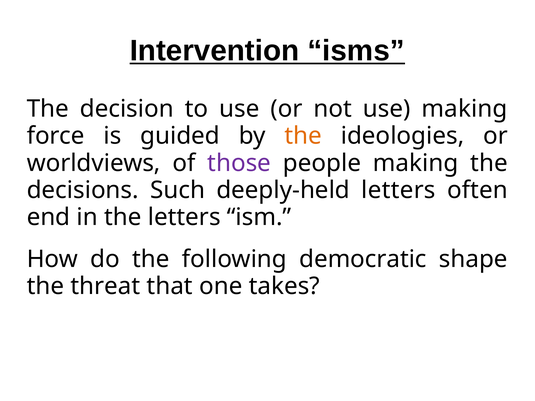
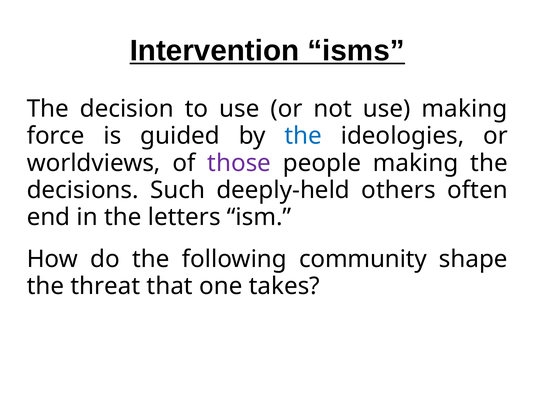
the at (303, 136) colour: orange -> blue
deeply-held letters: letters -> others
democratic: democratic -> community
